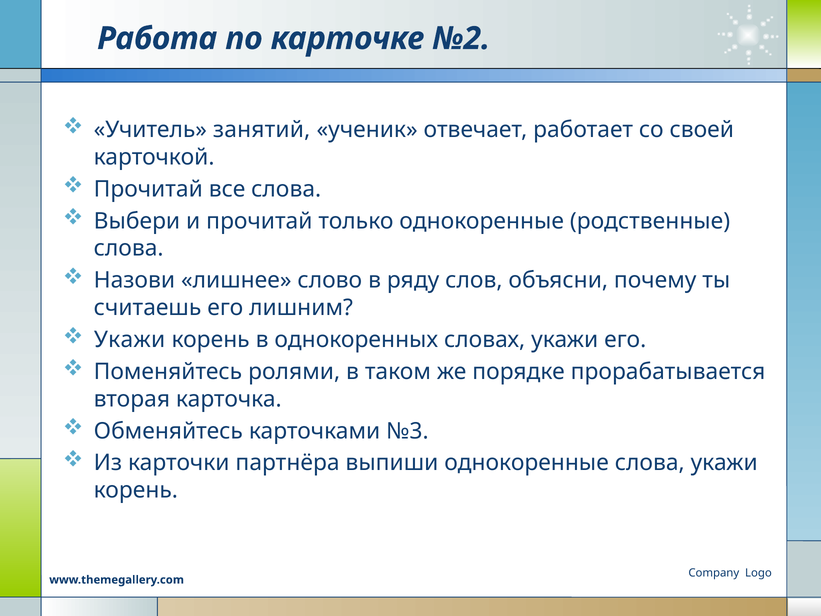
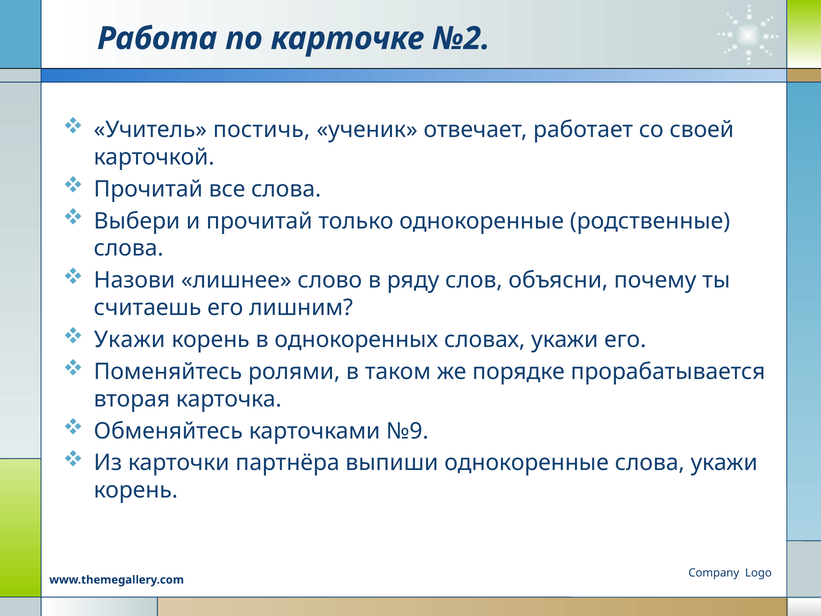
занятий: занятий -> постичь
№3: №3 -> №9
